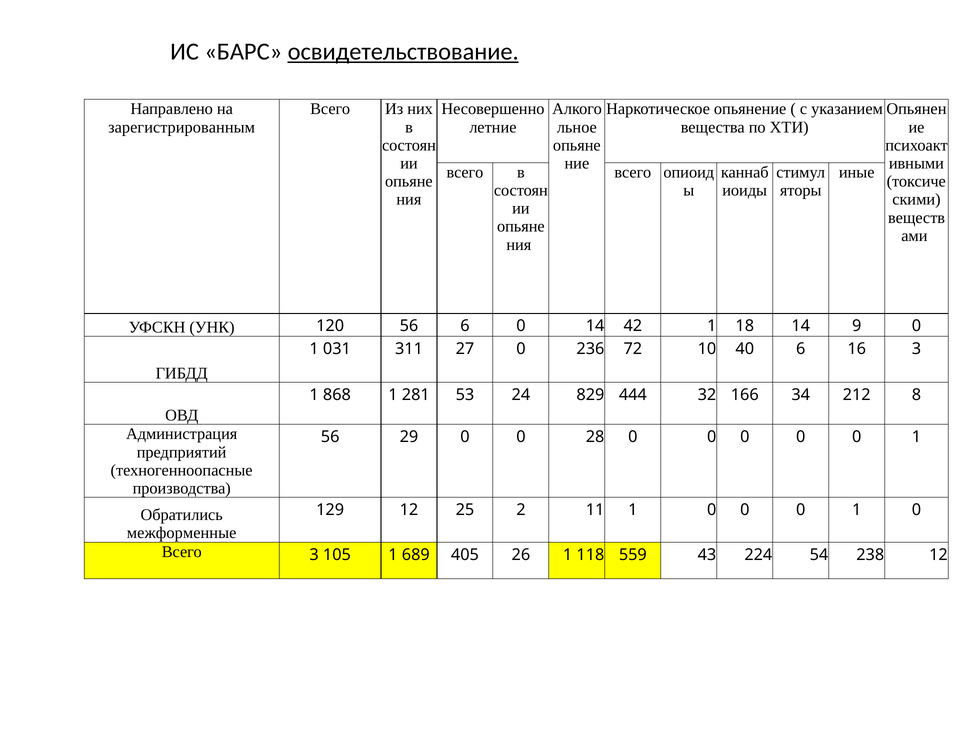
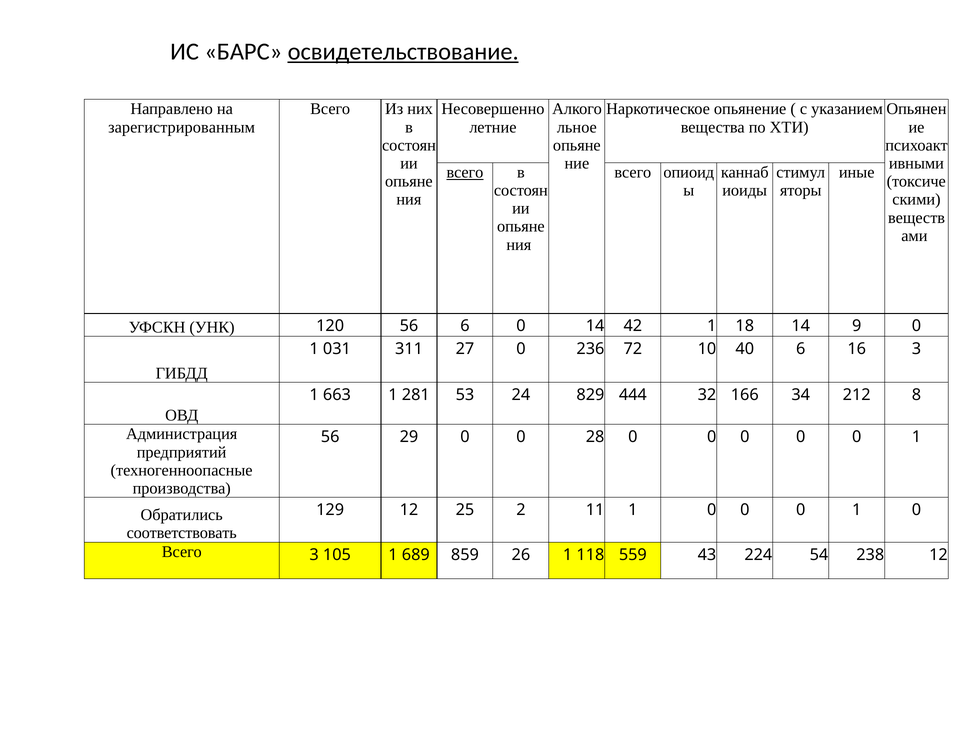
всего at (465, 172) underline: none -> present
868: 868 -> 663
межформенные: межформенные -> соответствовать
405: 405 -> 859
